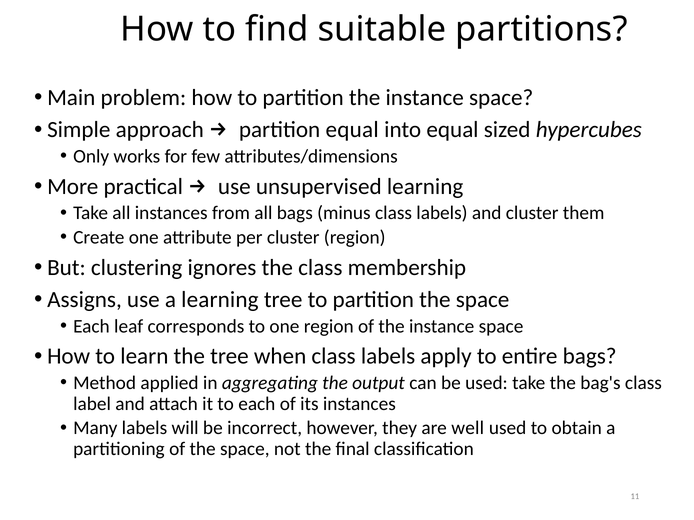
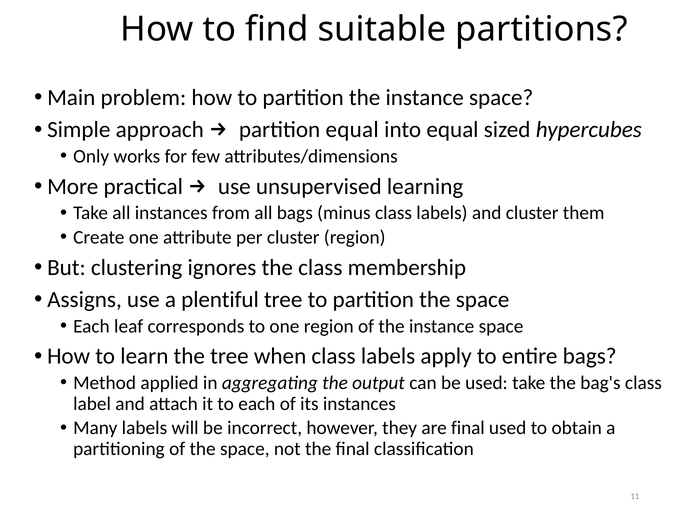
a learning: learning -> plentiful
are well: well -> final
